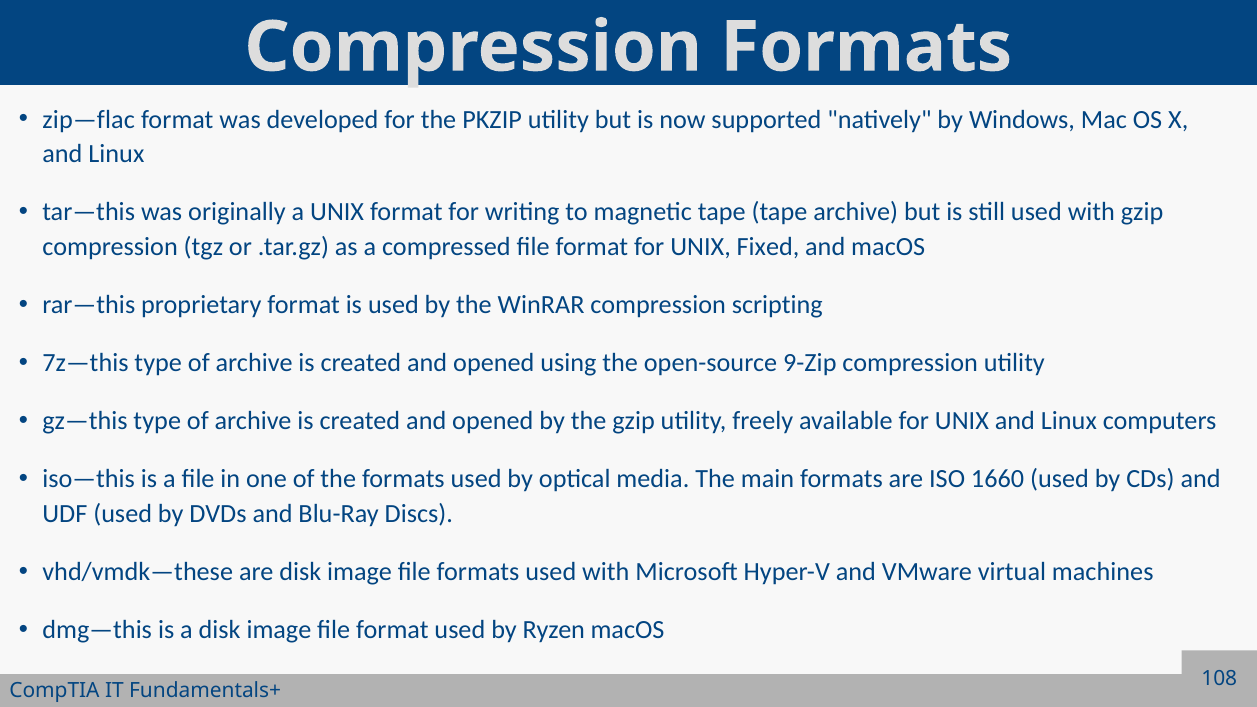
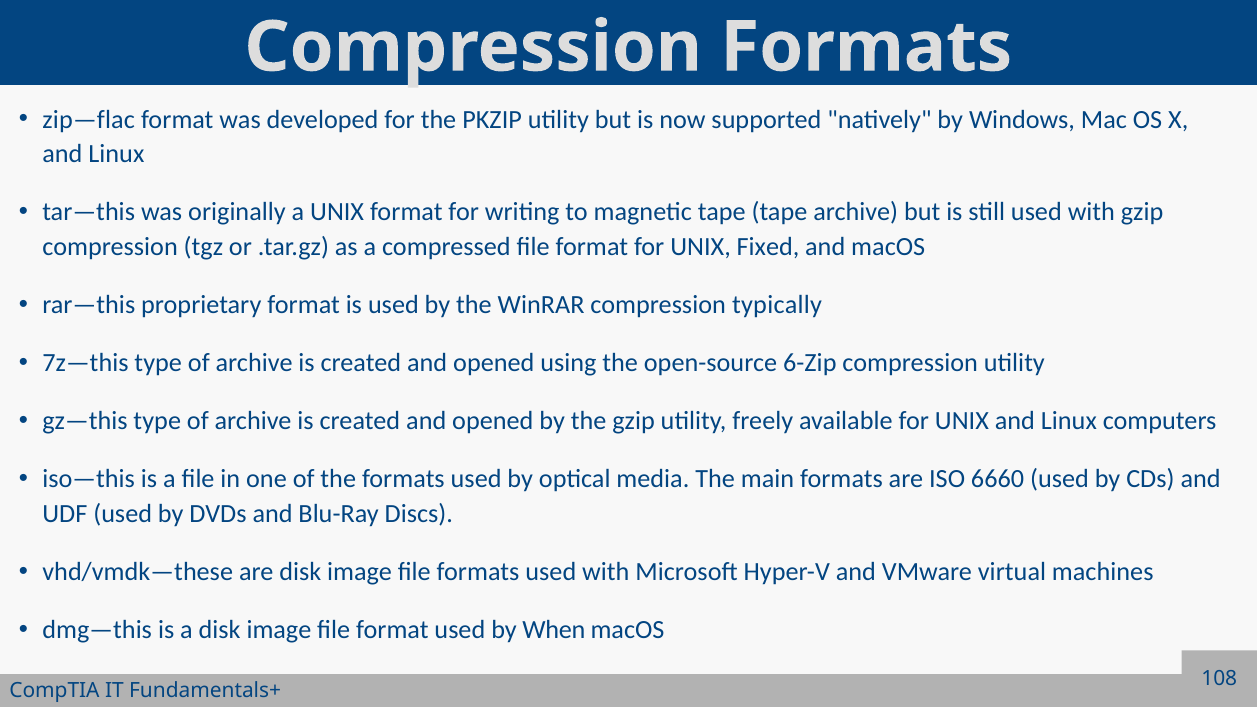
scripting: scripting -> typically
9-Zip: 9-Zip -> 6-Zip
1660: 1660 -> 6660
Ryzen: Ryzen -> When
